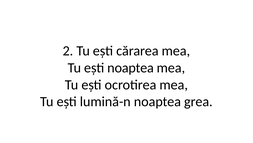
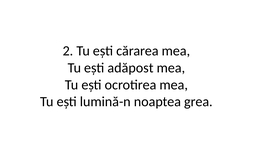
ești noaptea: noaptea -> adăpost
